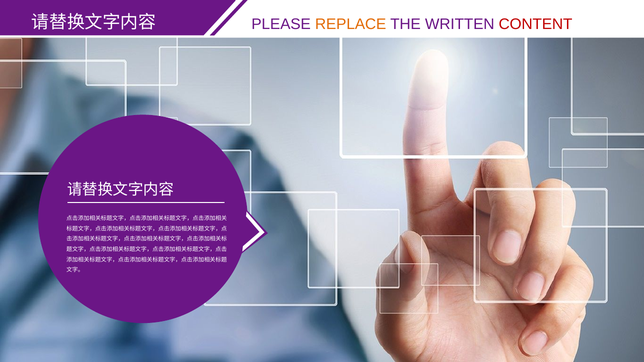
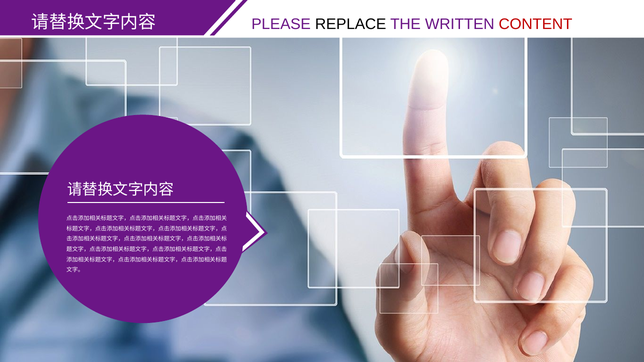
REPLACE colour: orange -> black
